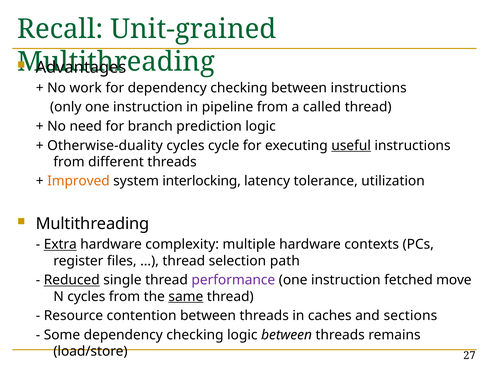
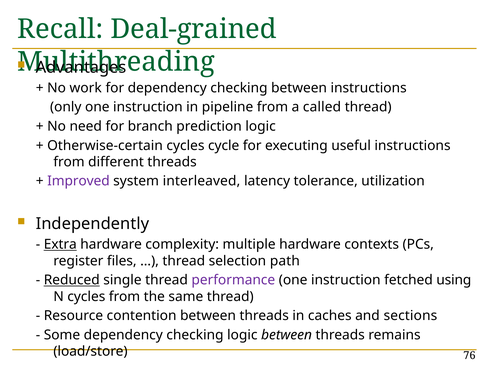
Unit-grained: Unit-grained -> Deal-grained
Otherwise-duality: Otherwise-duality -> Otherwise-certain
useful underline: present -> none
Improved colour: orange -> purple
interlocking: interlocking -> interleaved
Multithreading at (93, 224): Multithreading -> Independently
move: move -> using
same underline: present -> none
27: 27 -> 76
